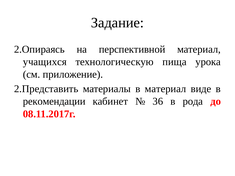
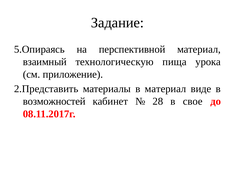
2.Опираясь: 2.Опираясь -> 5.Опираясь
учащихся: учащихся -> взаимный
рекомендации: рекомендации -> возможностей
36: 36 -> 28
рода: рода -> свое
